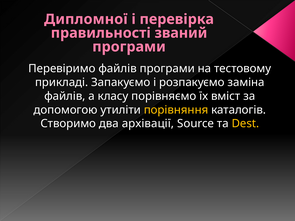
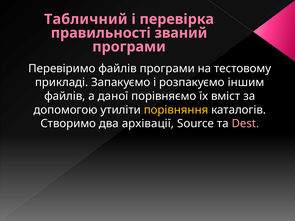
Дипломної: Дипломної -> Табличний
заміна: заміна -> іншим
класу: класу -> даної
Dest colour: yellow -> pink
